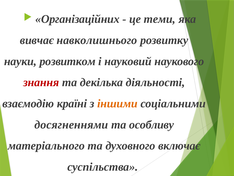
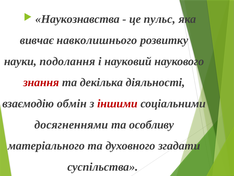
Організаційних: Організаційних -> Наукознавства
теми: теми -> пульс
розвитком: розвитком -> подолання
країні: країні -> обмін
іншими colour: orange -> red
включає: включає -> згадати
